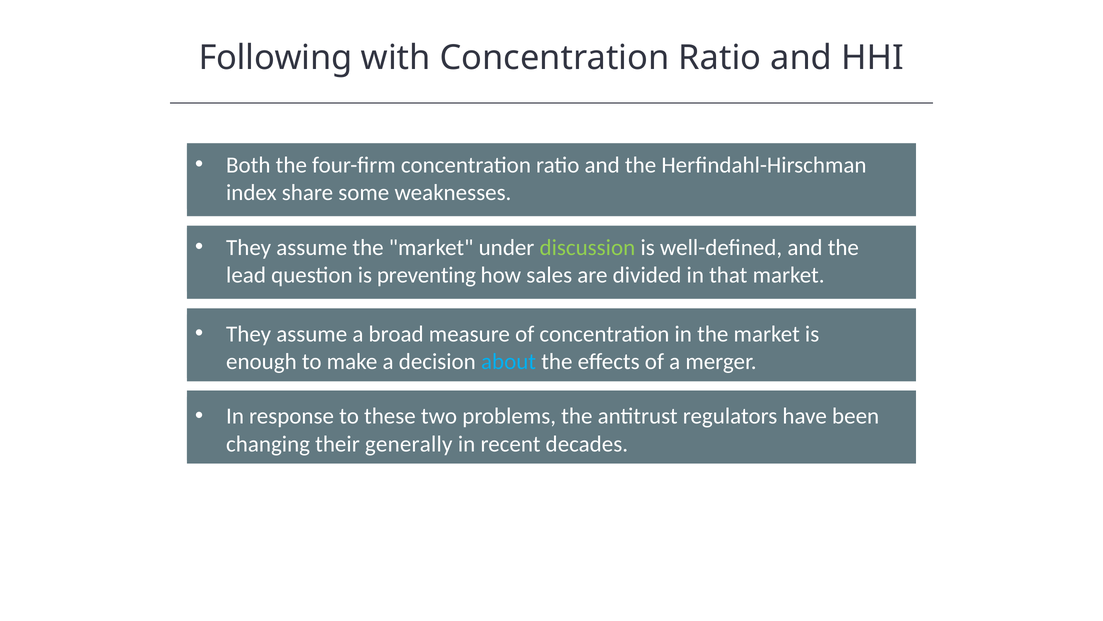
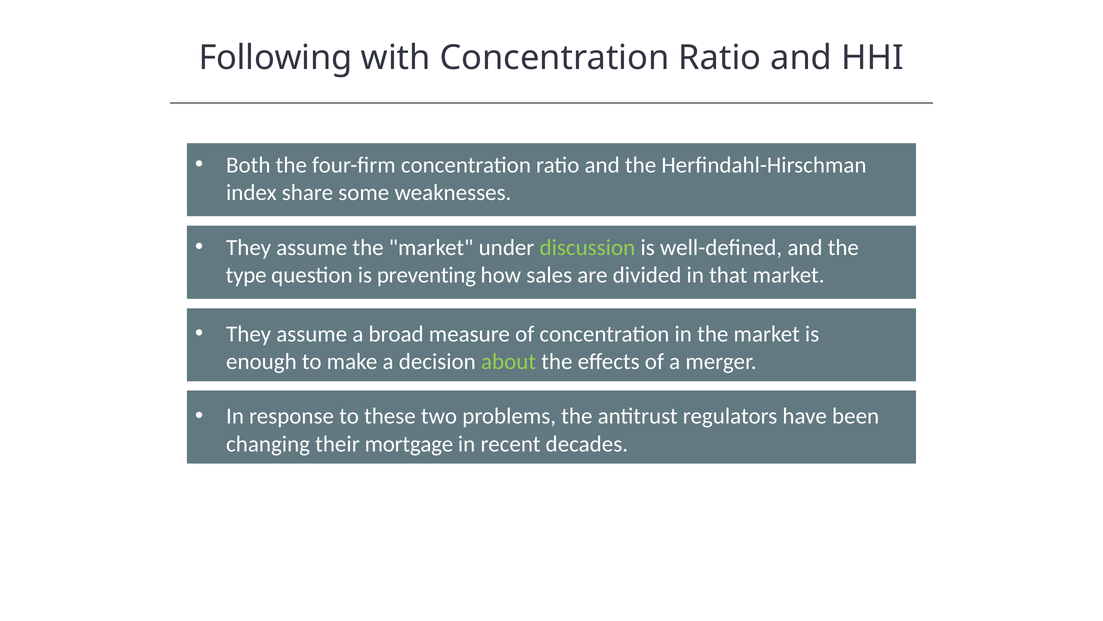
lead: lead -> type
about colour: light blue -> light green
generally: generally -> mortgage
